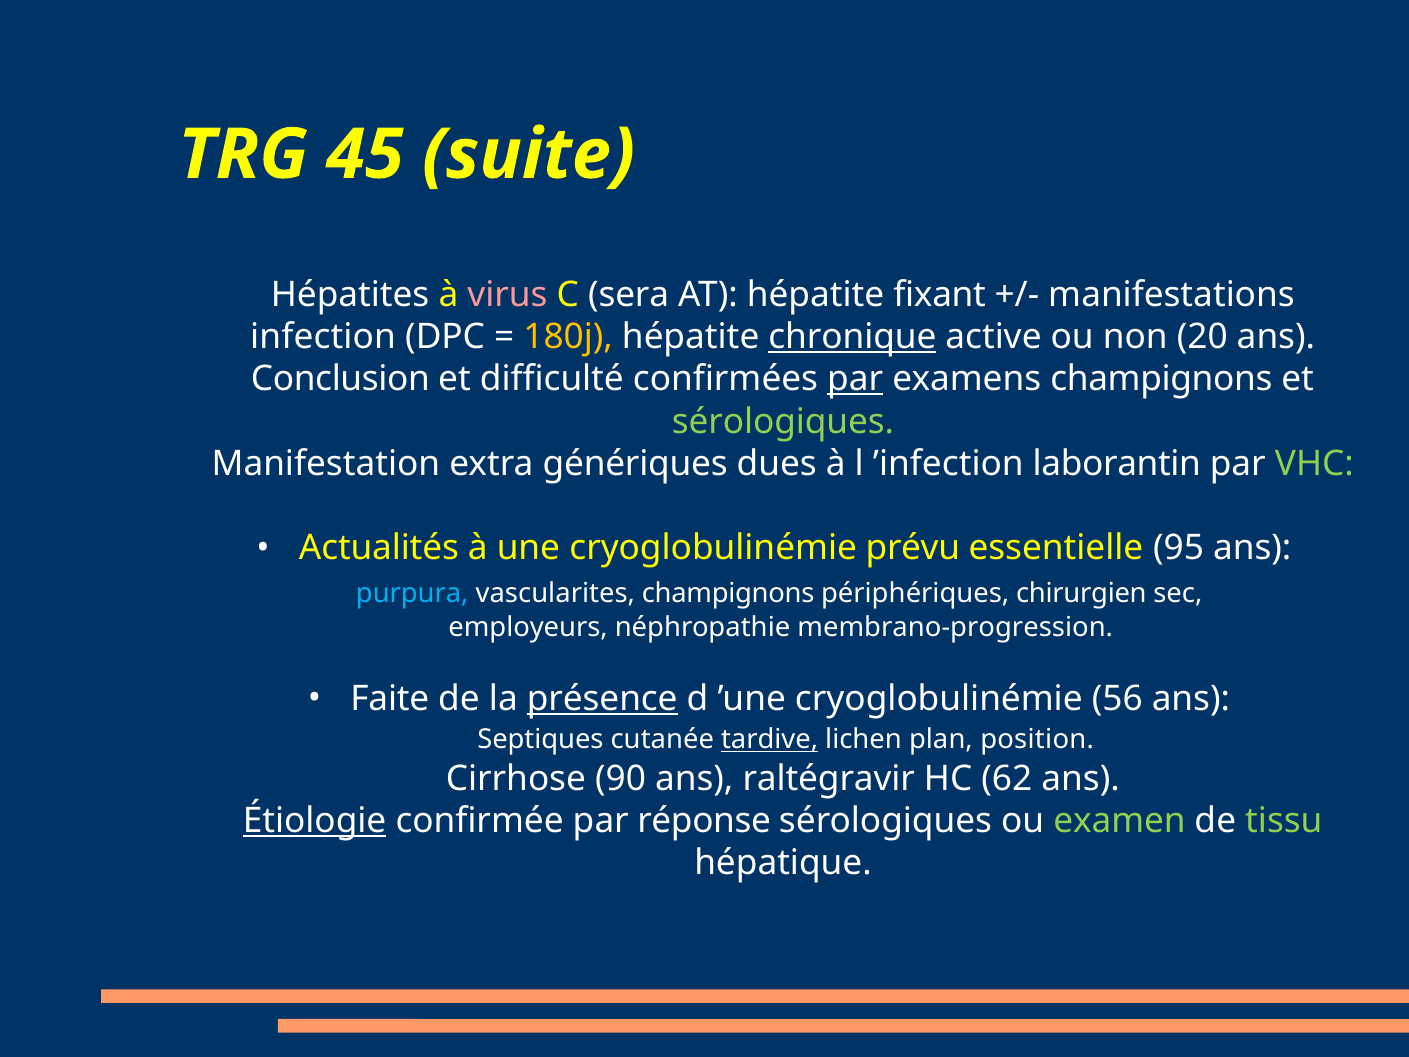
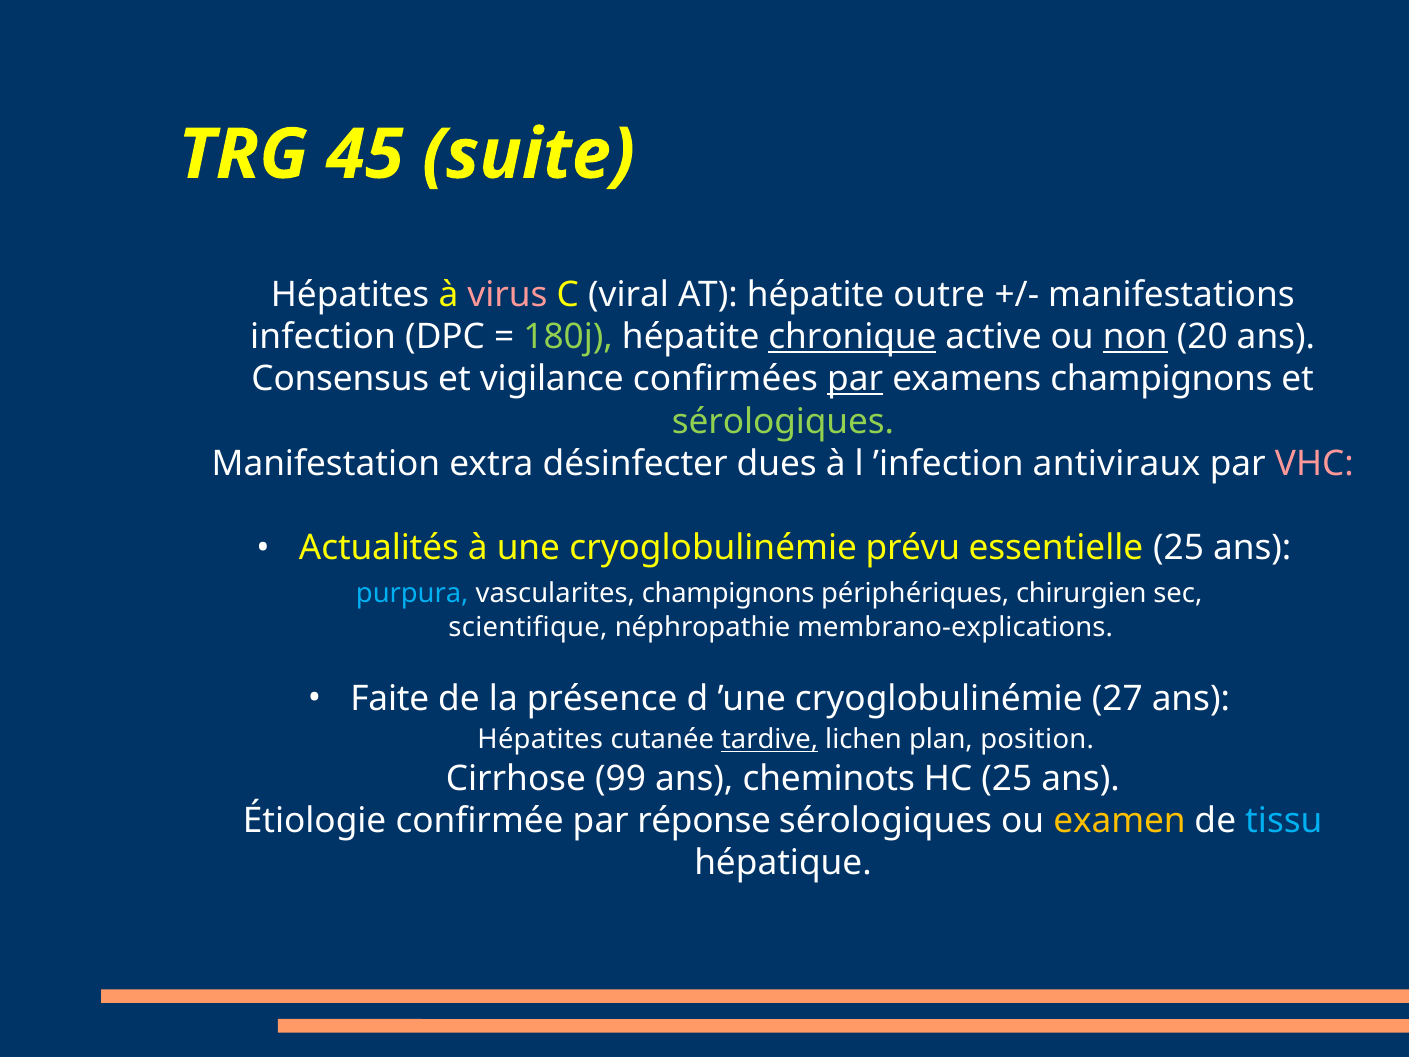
sera: sera -> viral
fixant: fixant -> outre
180j colour: yellow -> light green
non underline: none -> present
Conclusion: Conclusion -> Consensus
difficulté: difficulté -> vigilance
génériques: génériques -> désinfecter
laborantin: laborantin -> antiviraux
VHC colour: light green -> pink
essentielle 95: 95 -> 25
employeurs: employeurs -> scientifique
membrano-progression: membrano-progression -> membrano-explications
présence underline: present -> none
56: 56 -> 27
Septiques at (540, 739): Septiques -> Hépatites
90: 90 -> 99
raltégravir: raltégravir -> cheminots
HC 62: 62 -> 25
Étiologie underline: present -> none
examen colour: light green -> yellow
tissu colour: light green -> light blue
